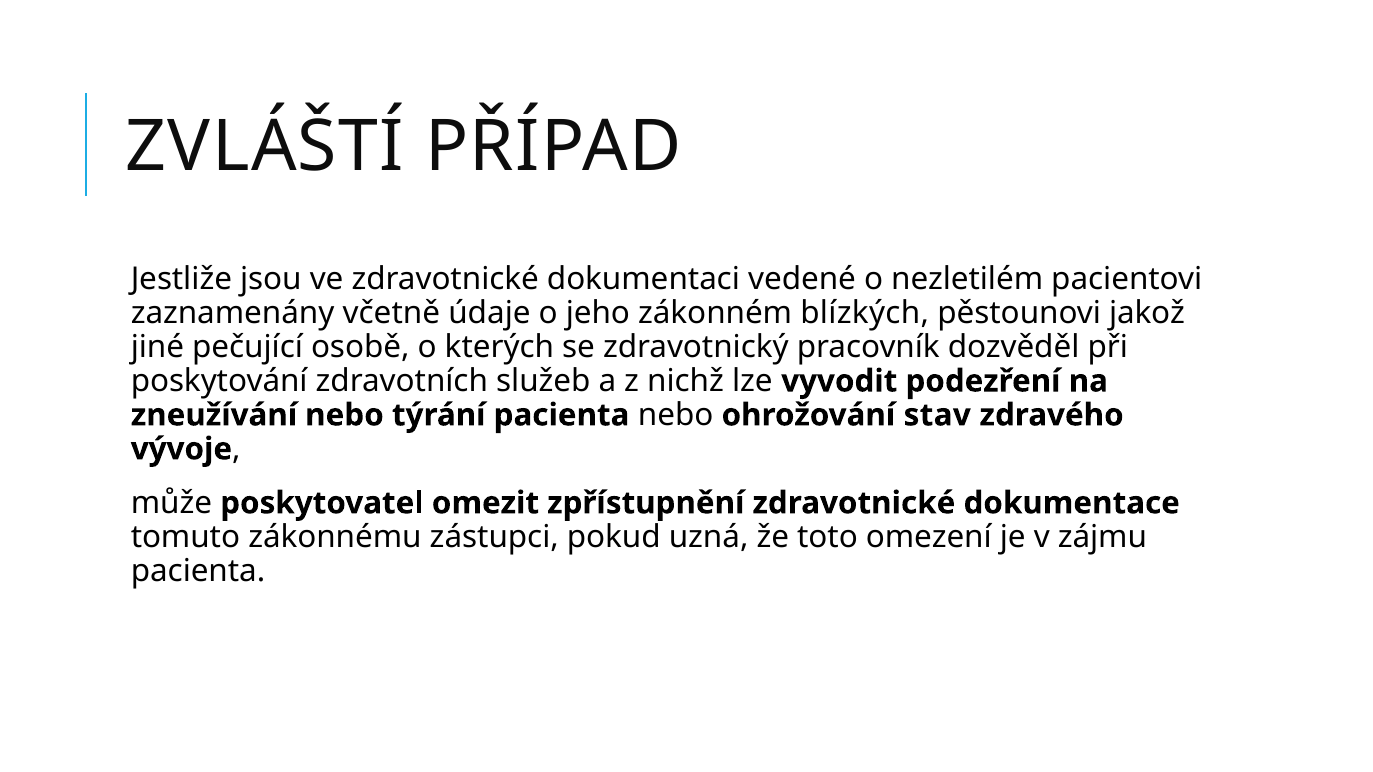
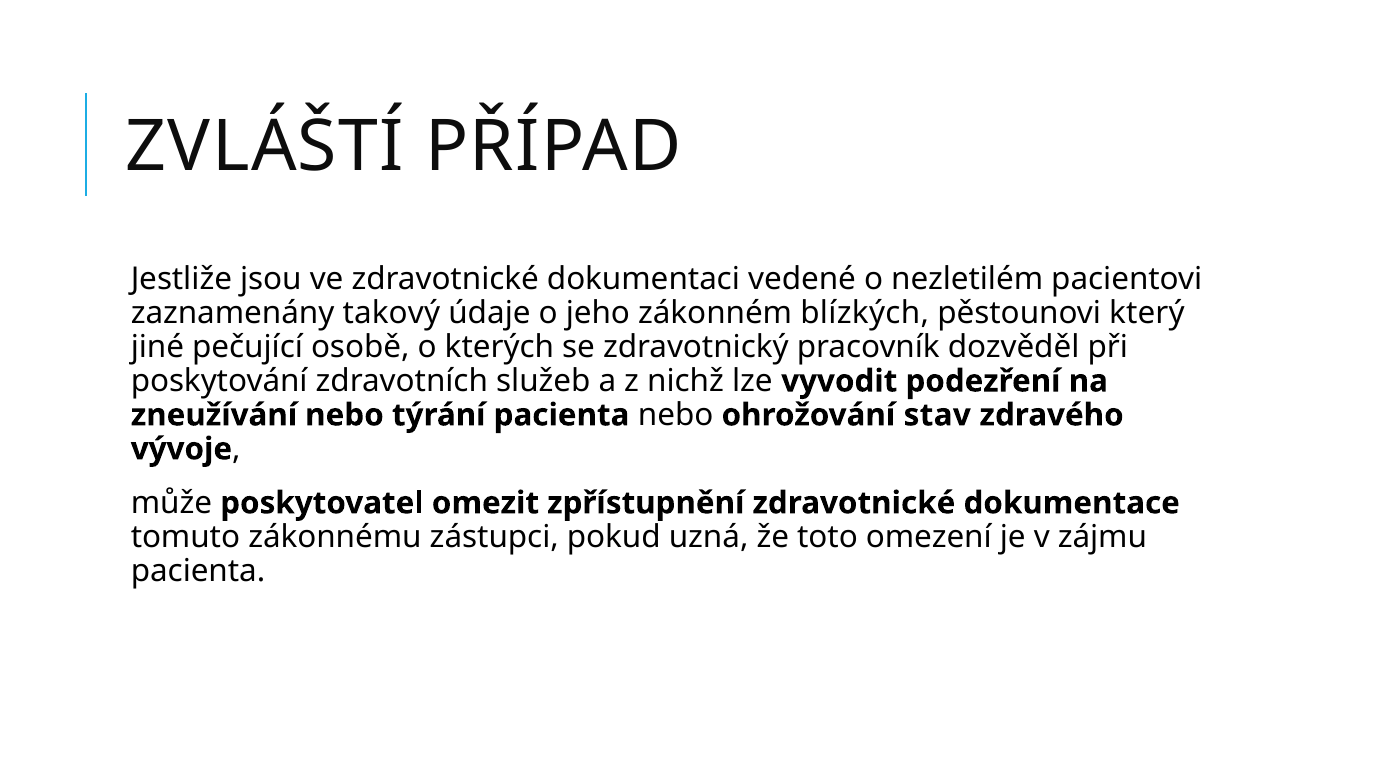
včetně: včetně -> takový
jakož: jakož -> který
